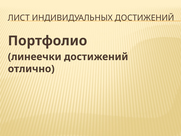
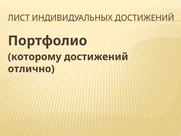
линеечки: линеечки -> которому
